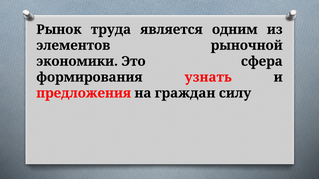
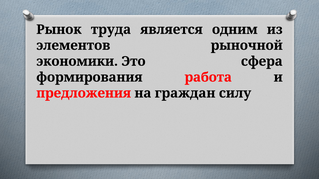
узнать: узнать -> работа
